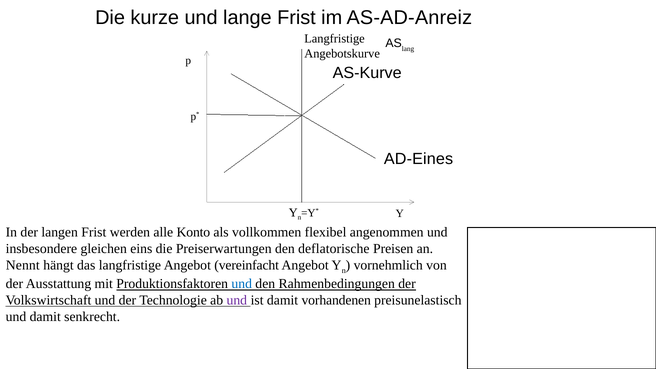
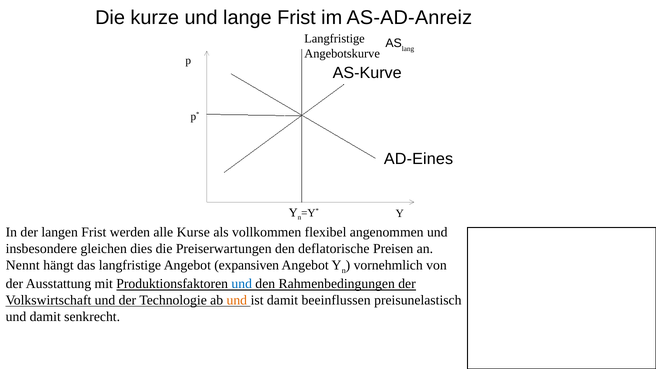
Konto: Konto -> Kurse
eins: eins -> dies
vereinfacht: vereinfacht -> expansiven
und at (237, 300) colour: purple -> orange
vorhandenen: vorhandenen -> beeinflussen
